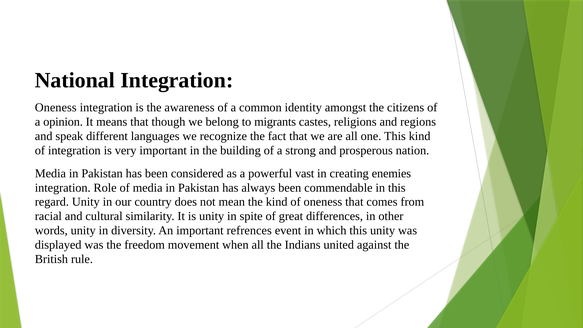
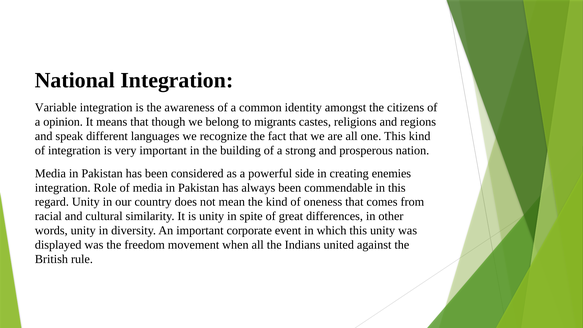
Oneness at (56, 108): Oneness -> Variable
vast: vast -> side
refrences: refrences -> corporate
